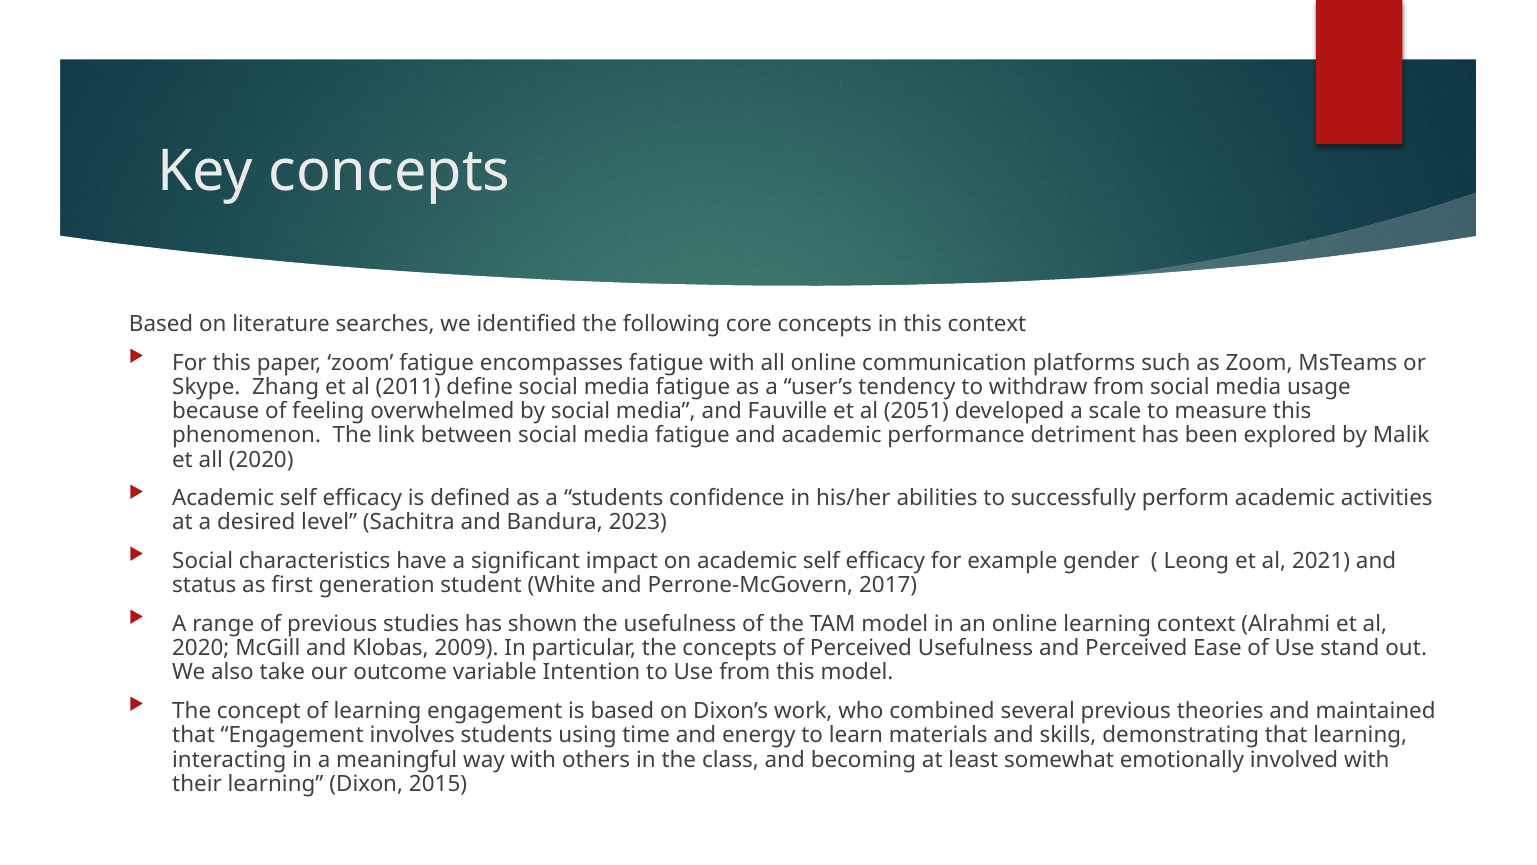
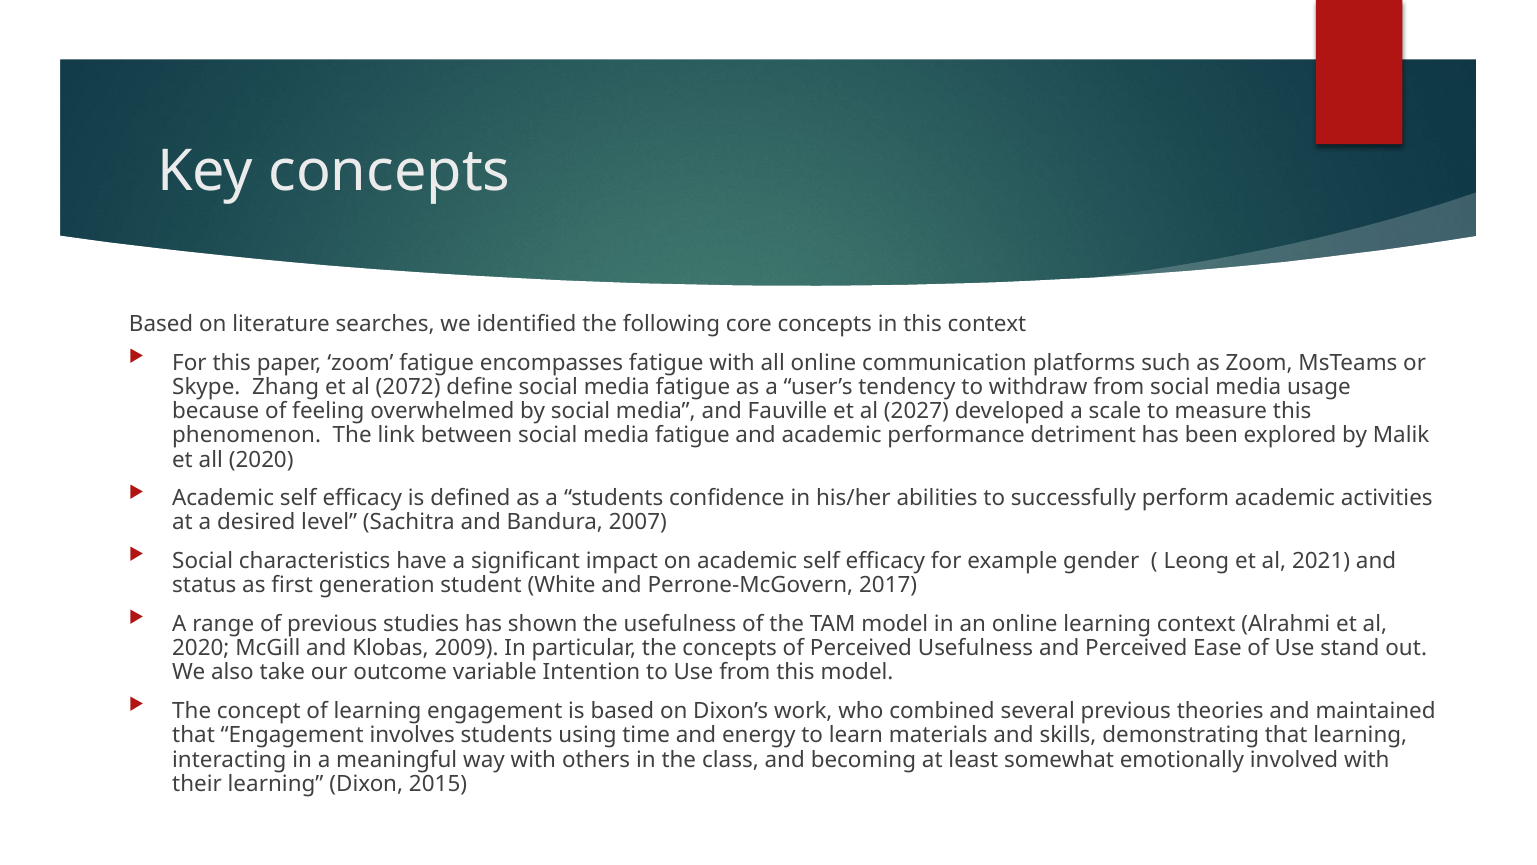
2011: 2011 -> 2072
2051: 2051 -> 2027
2023: 2023 -> 2007
